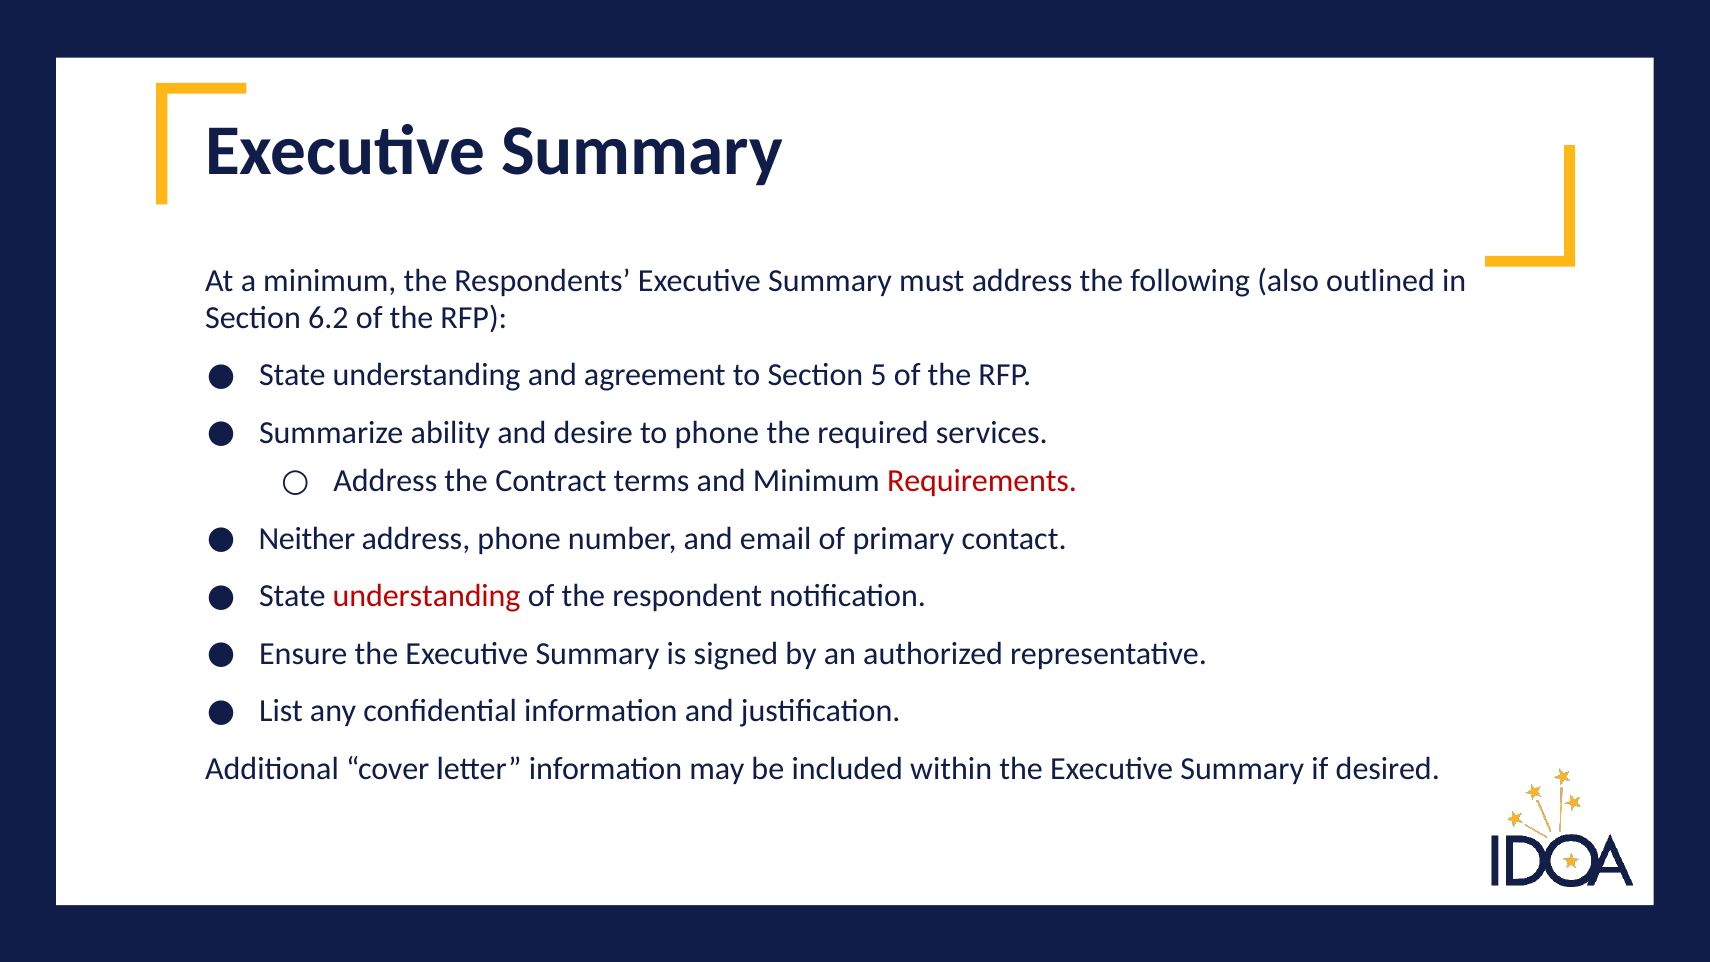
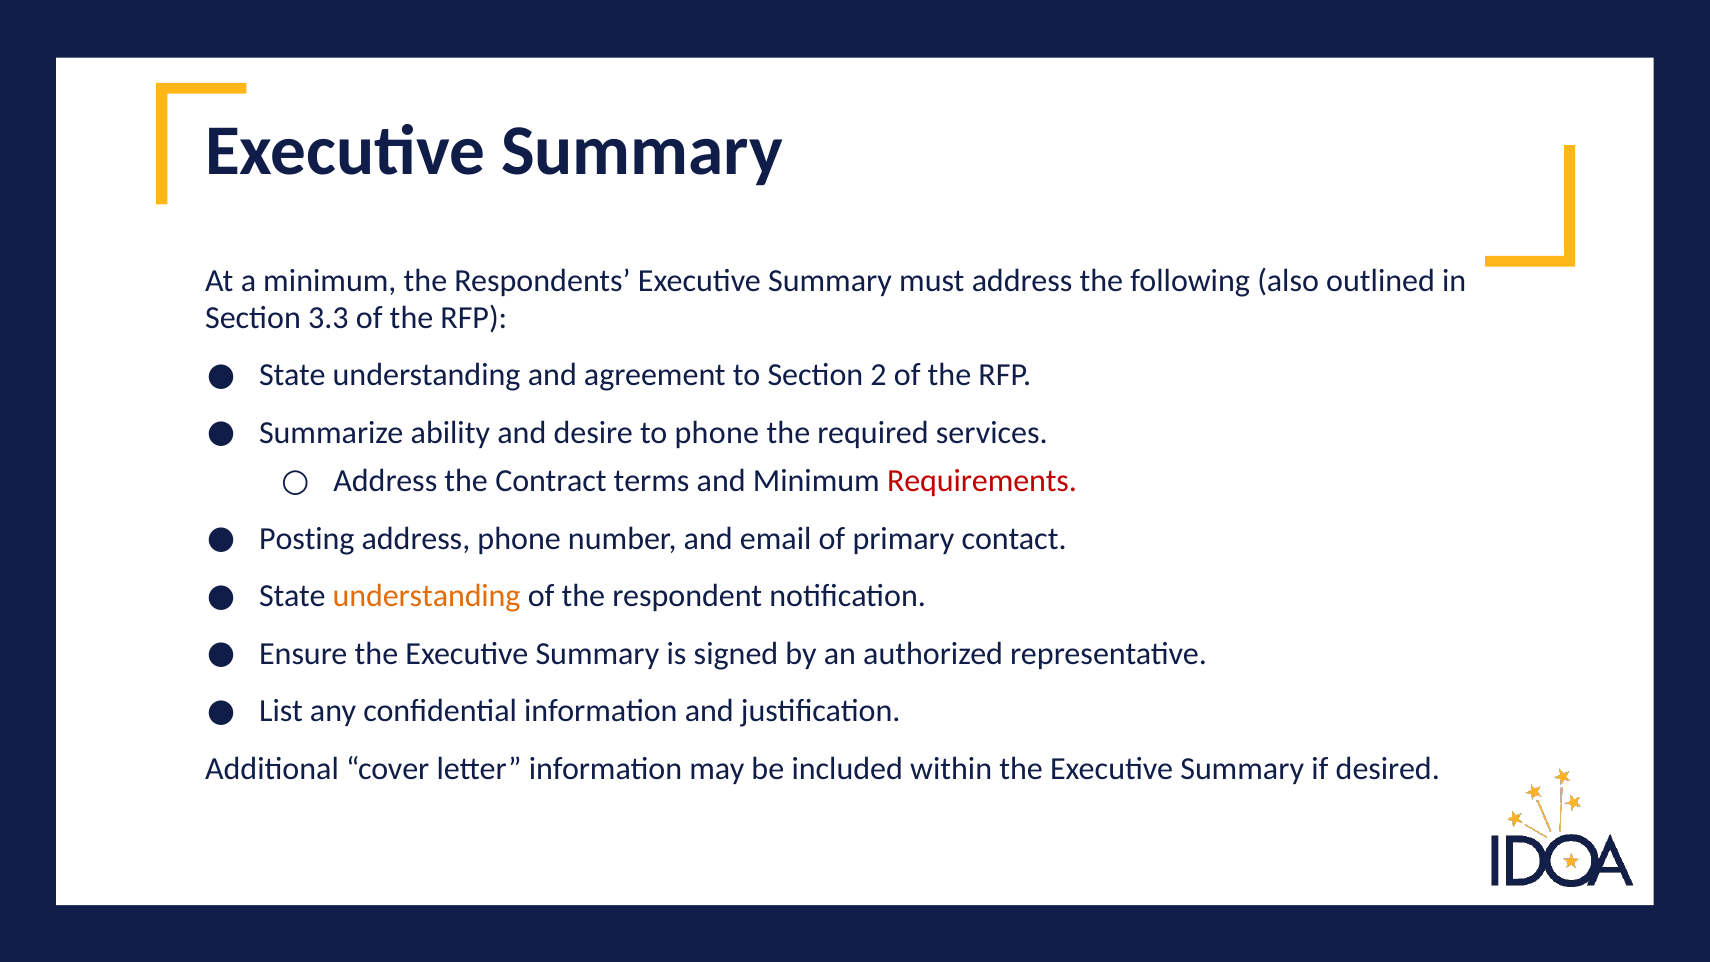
6.2: 6.2 -> 3.3
5: 5 -> 2
Neither: Neither -> Posting
understanding at (427, 596) colour: red -> orange
